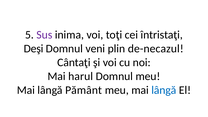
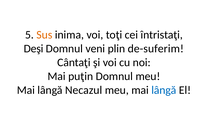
Sus colour: purple -> orange
de-necazul: de-necazul -> de-suferim
harul: harul -> puţin
Pământ: Pământ -> Necazul
